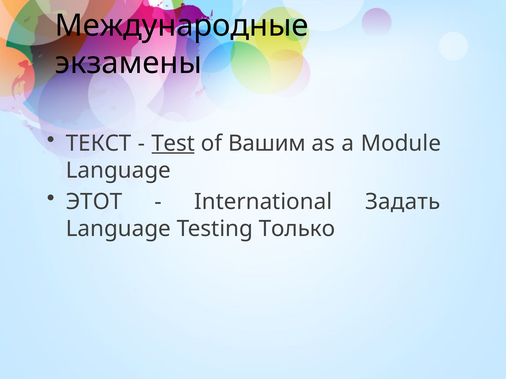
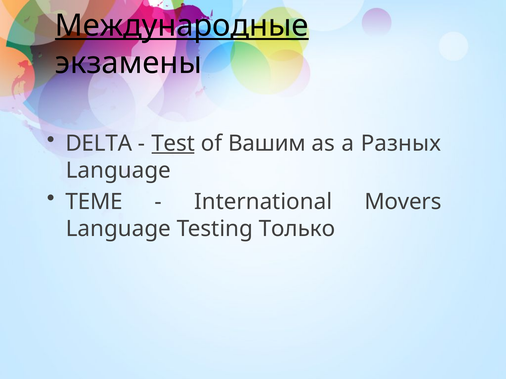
Международные underline: none -> present
ТЕКСТ: ТЕКСТ -> DELTA
Module: Module -> Разных
ЭТОТ: ЭТОТ -> ТЕМЕ
Задать: Задать -> Movers
